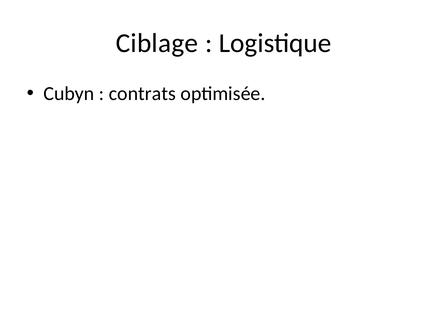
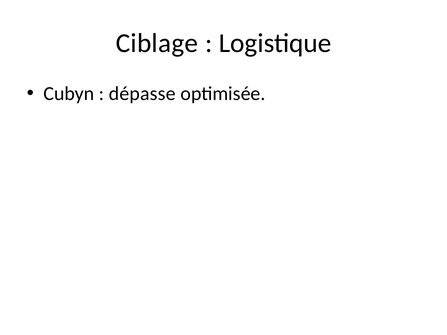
contrats: contrats -> dépasse
